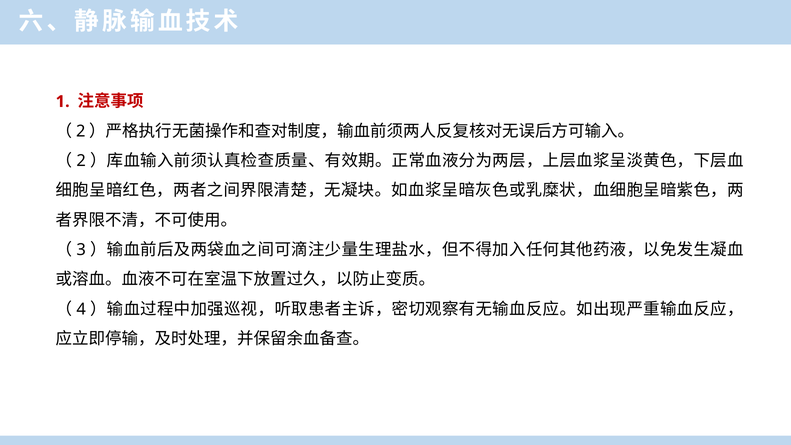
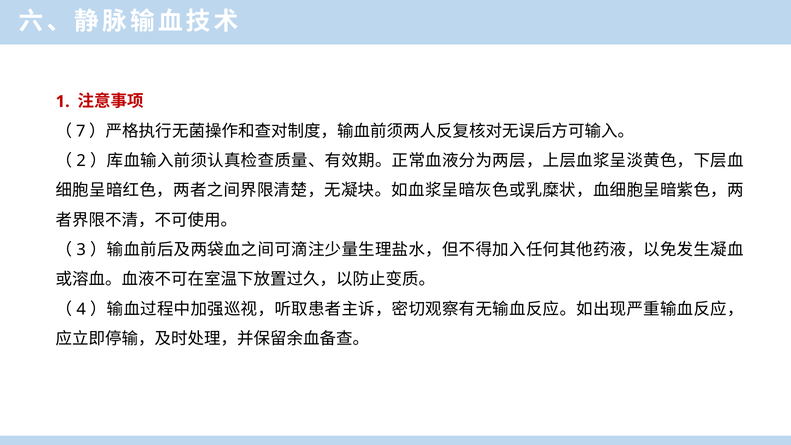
2 at (81, 131): 2 -> 7
